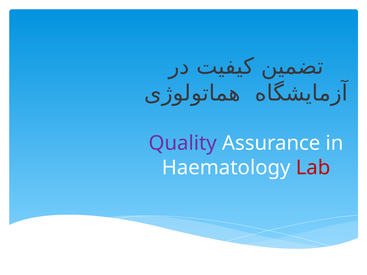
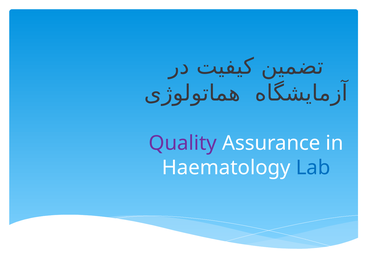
Lab colour: red -> blue
